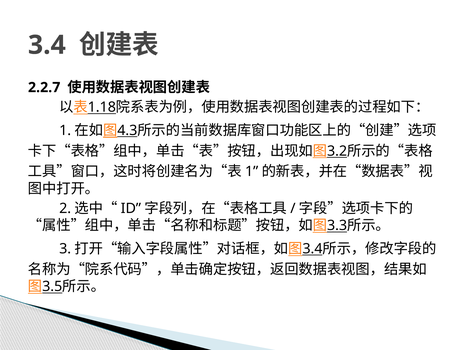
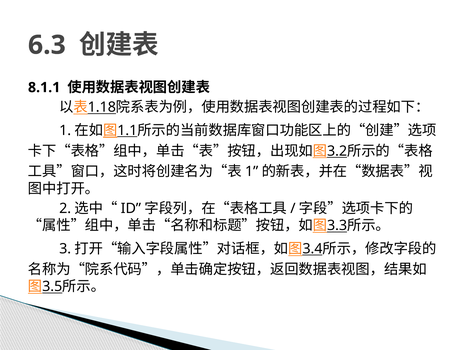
3.4 at (47, 45): 3.4 -> 6.3
2.2.7: 2.2.7 -> 8.1.1
4.3: 4.3 -> 1.1
